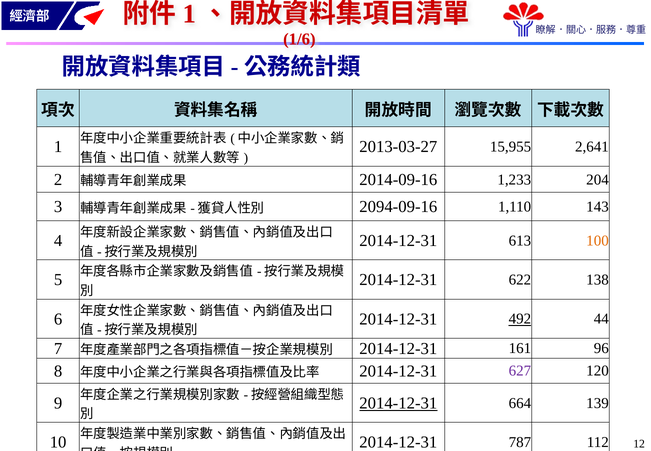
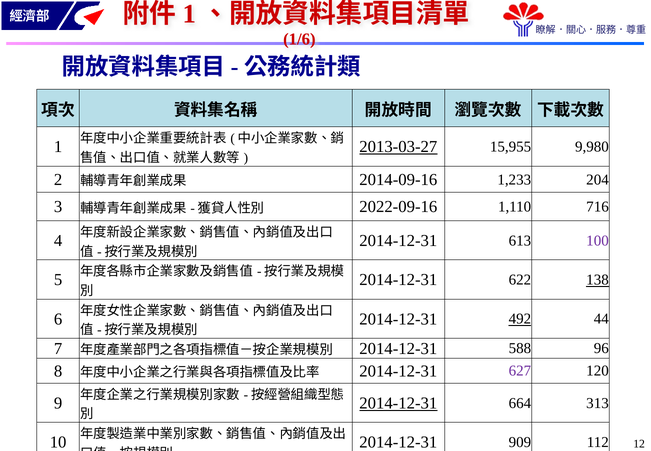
2013-03-27 underline: none -> present
2,641: 2,641 -> 9,980
2094-09-16: 2094-09-16 -> 2022-09-16
143: 143 -> 716
100 colour: orange -> purple
138 underline: none -> present
161: 161 -> 588
139: 139 -> 313
787: 787 -> 909
